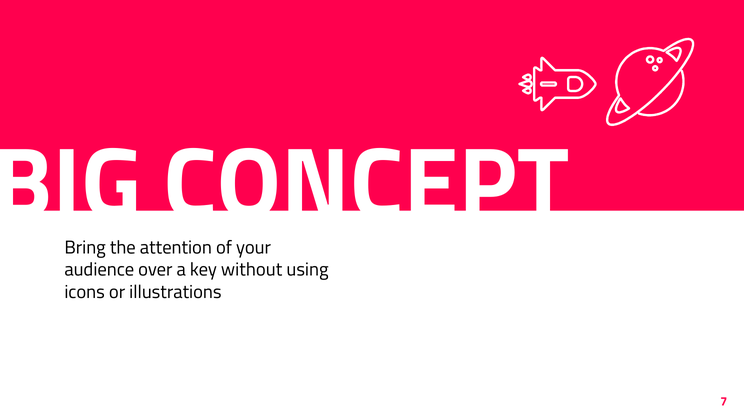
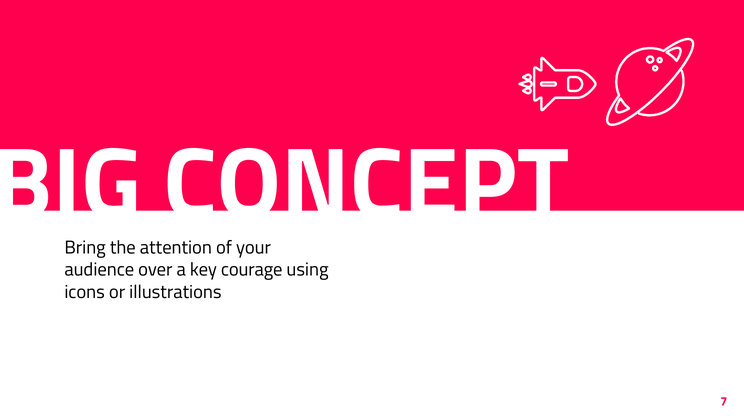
without: without -> courage
